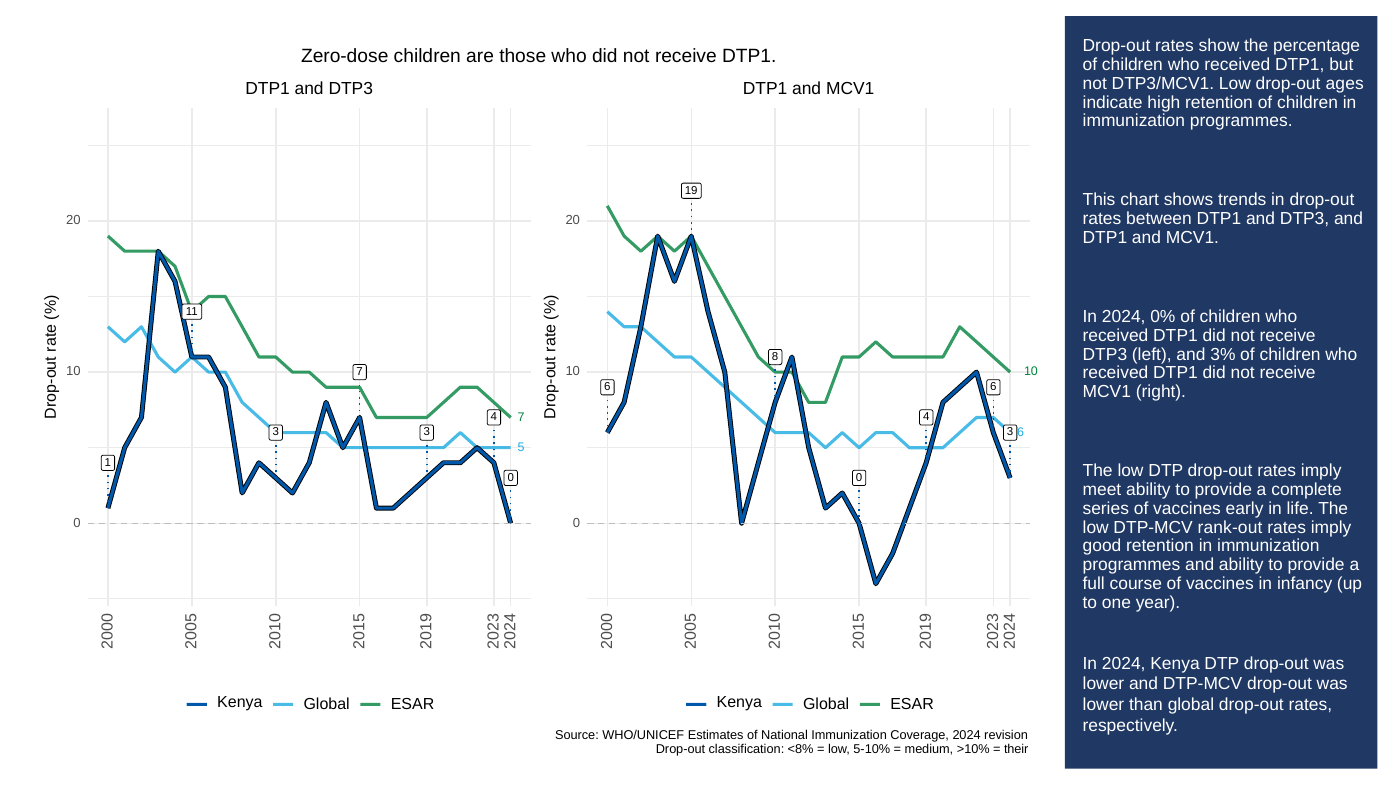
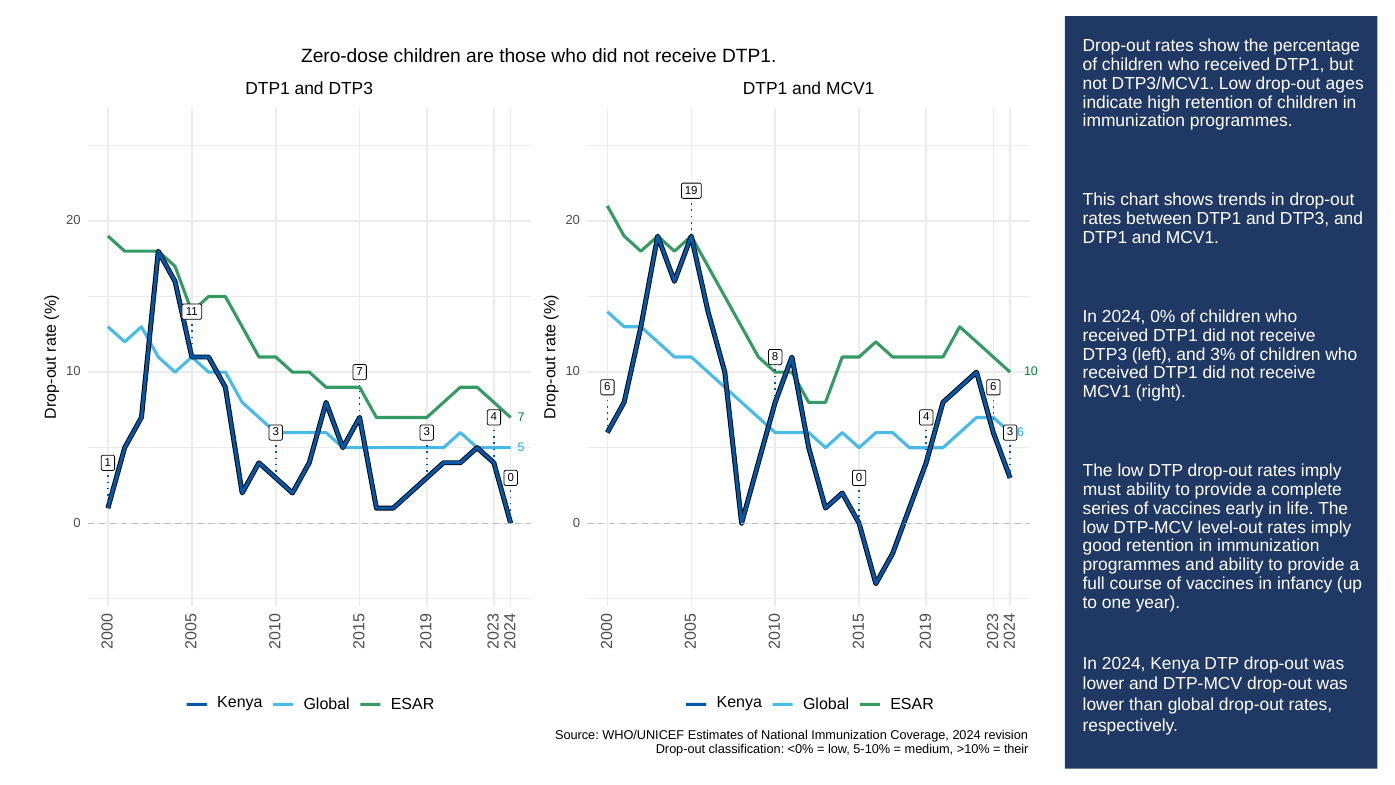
meet: meet -> must
rank-out: rank-out -> level-out
<8%: <8% -> <0%
